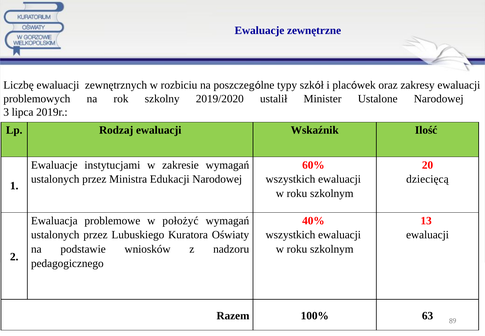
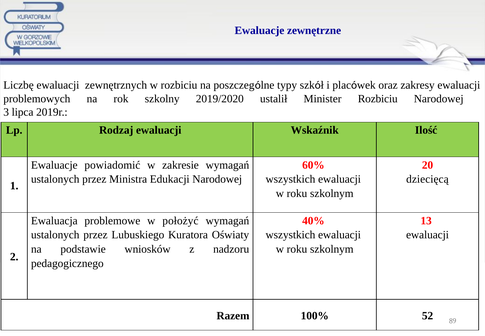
Minister Ustalone: Ustalone -> Rozbiciu
instytucjami: instytucjami -> powiadomić
63: 63 -> 52
